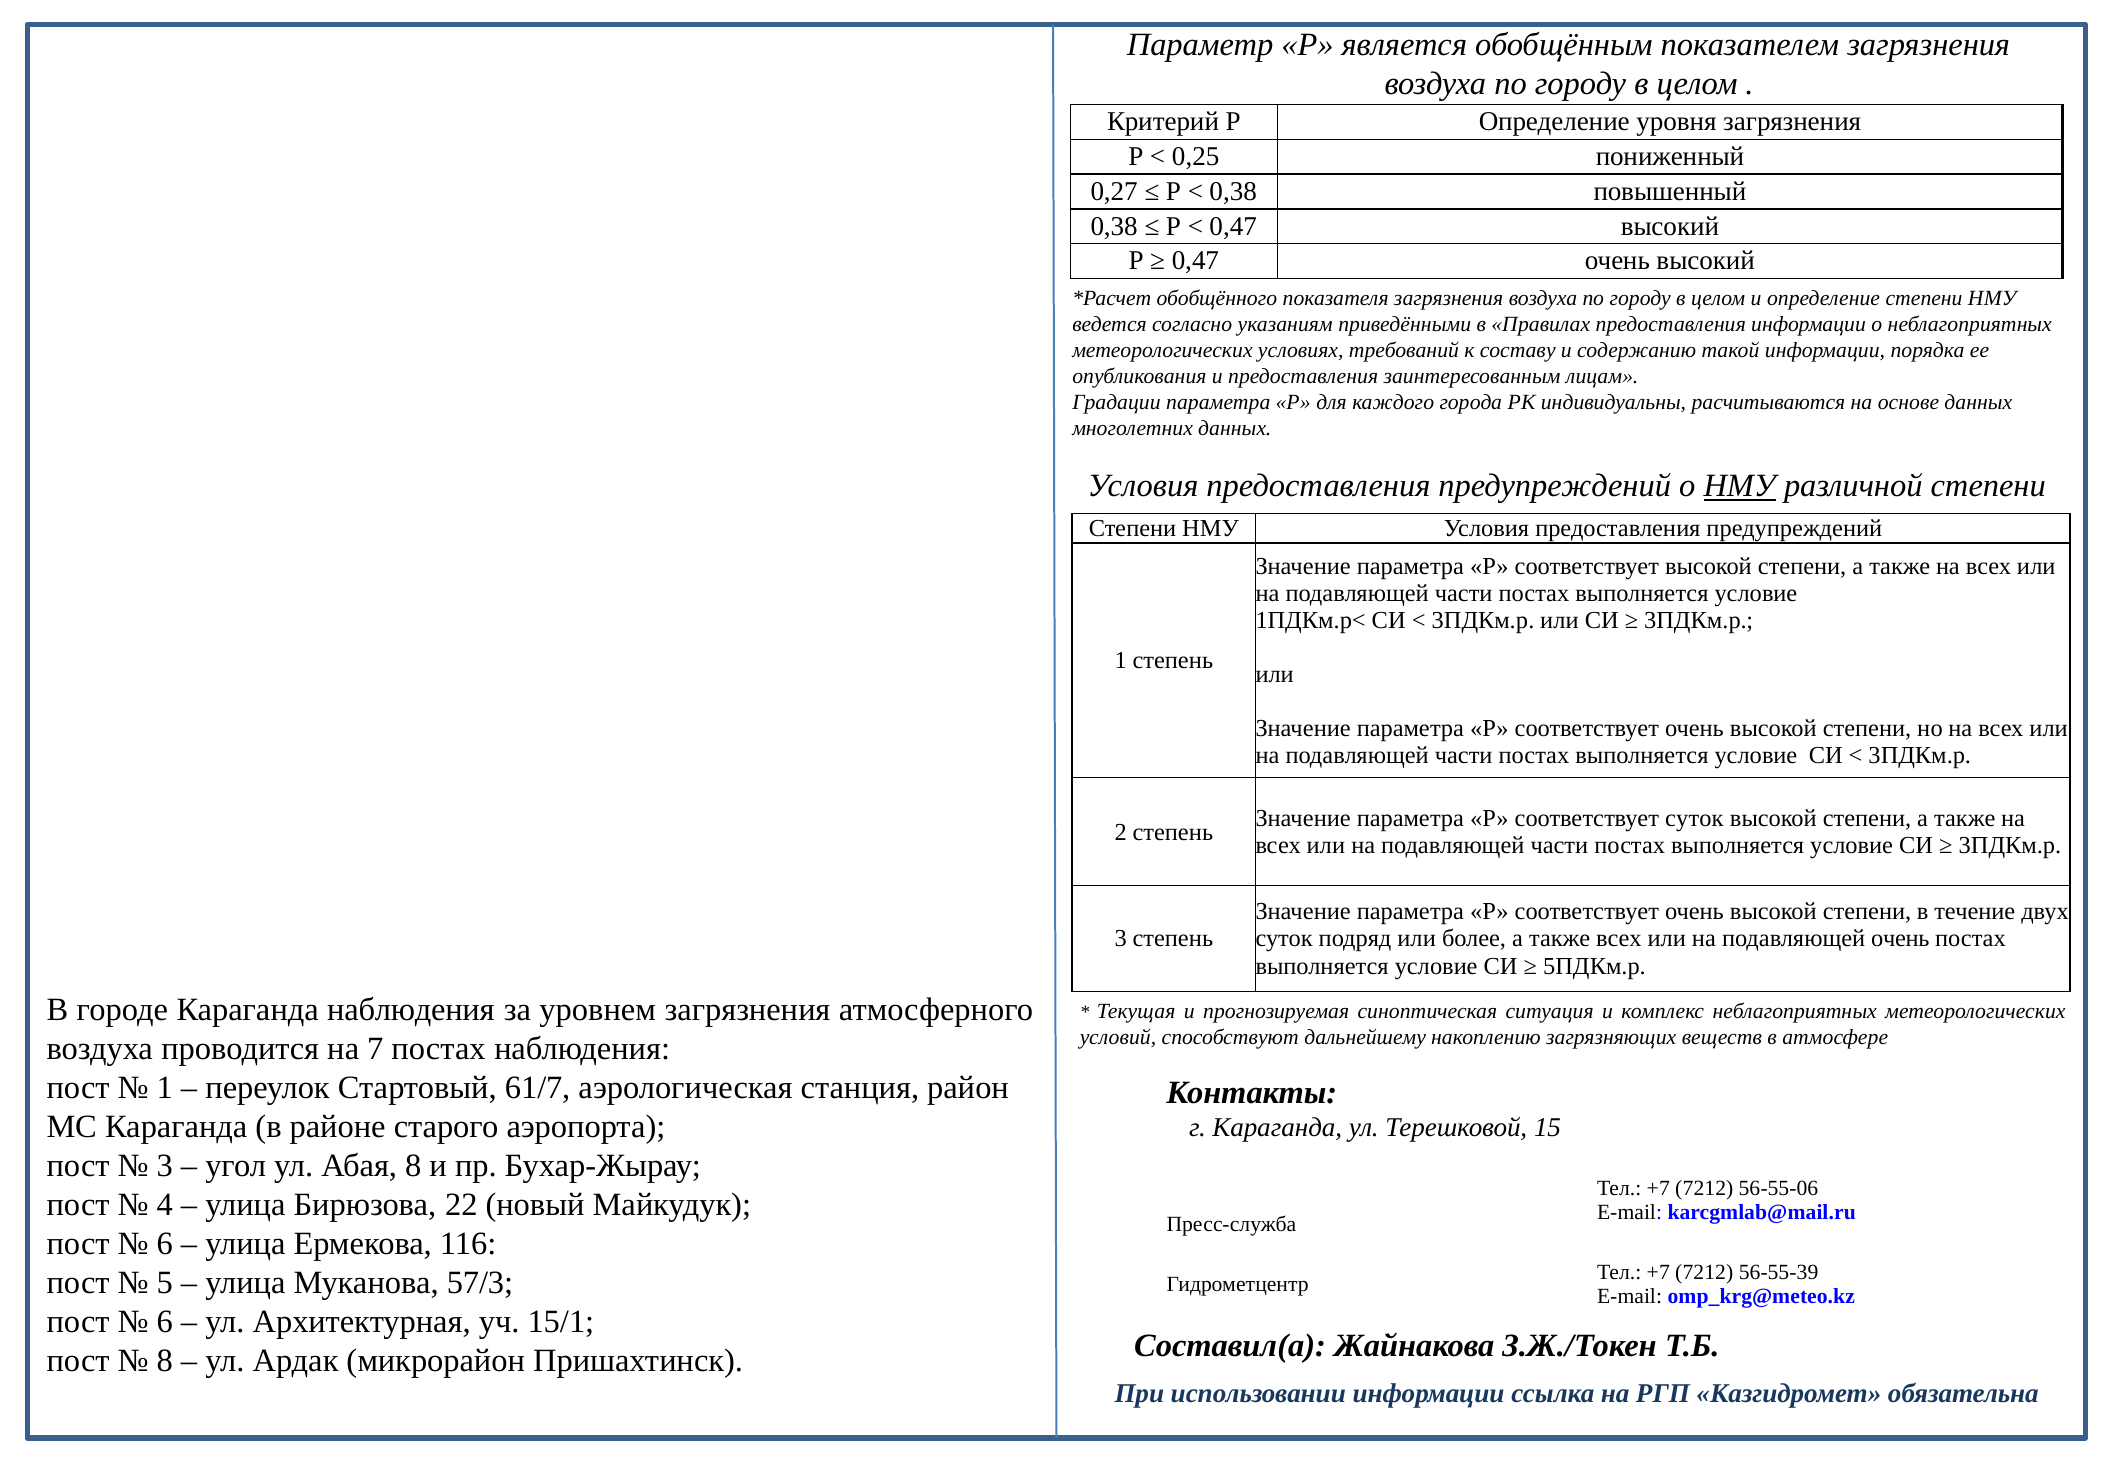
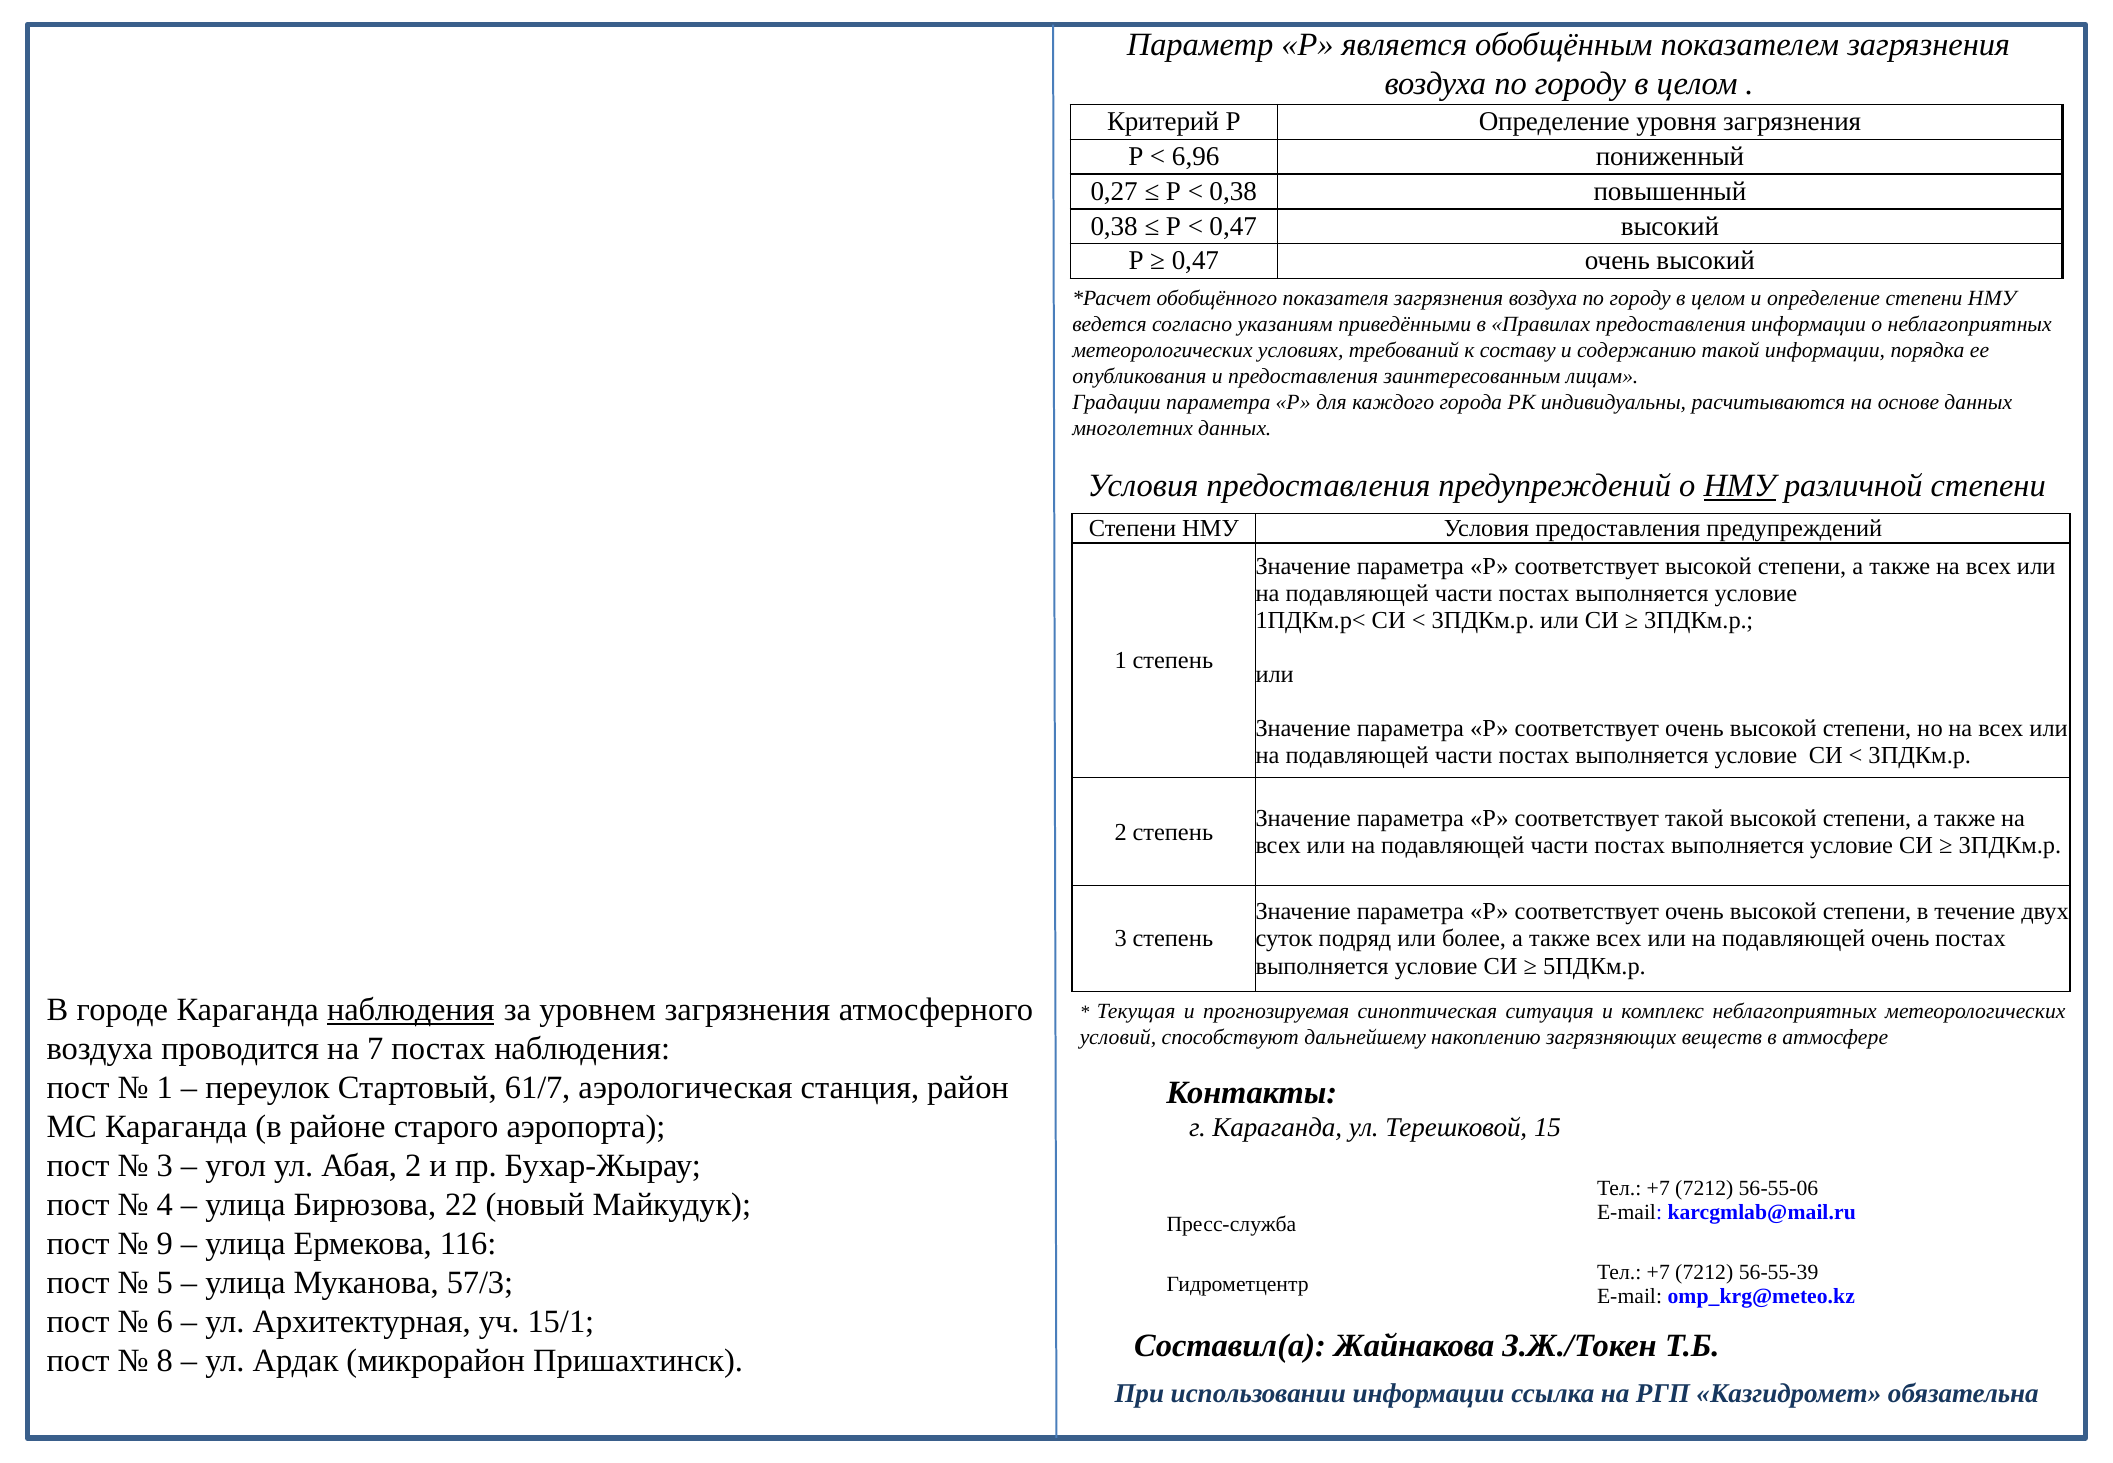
0,25: 0,25 -> 6,96
соответствует суток: суток -> такой
наблюдения at (411, 1010) underline: none -> present
Абая 8: 8 -> 2
6 at (165, 1244): 6 -> 9
